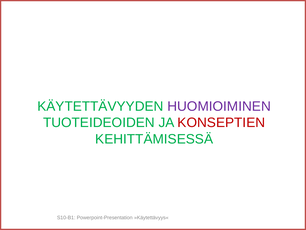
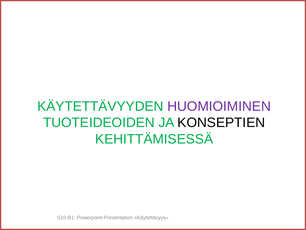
KONSEPTIEN colour: red -> black
